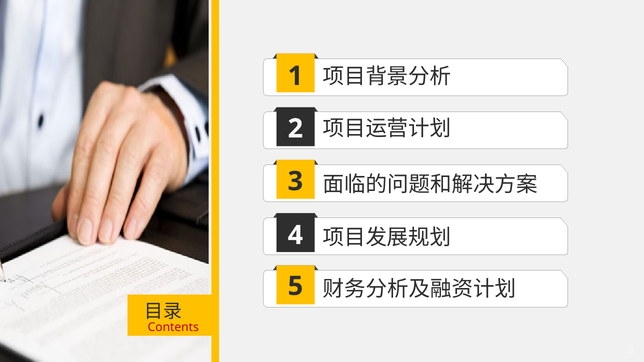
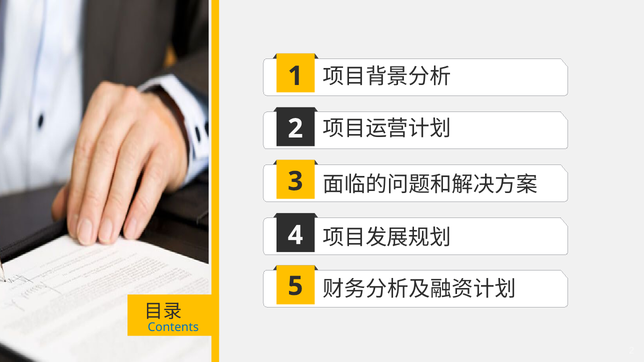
Contents colour: red -> blue
